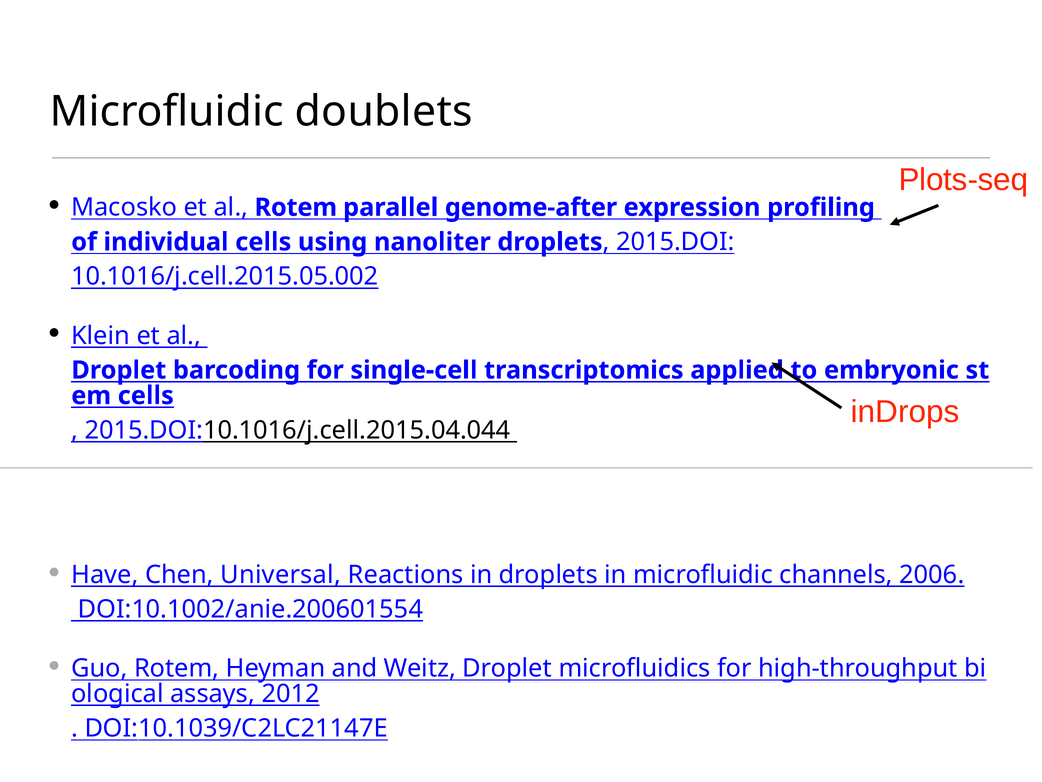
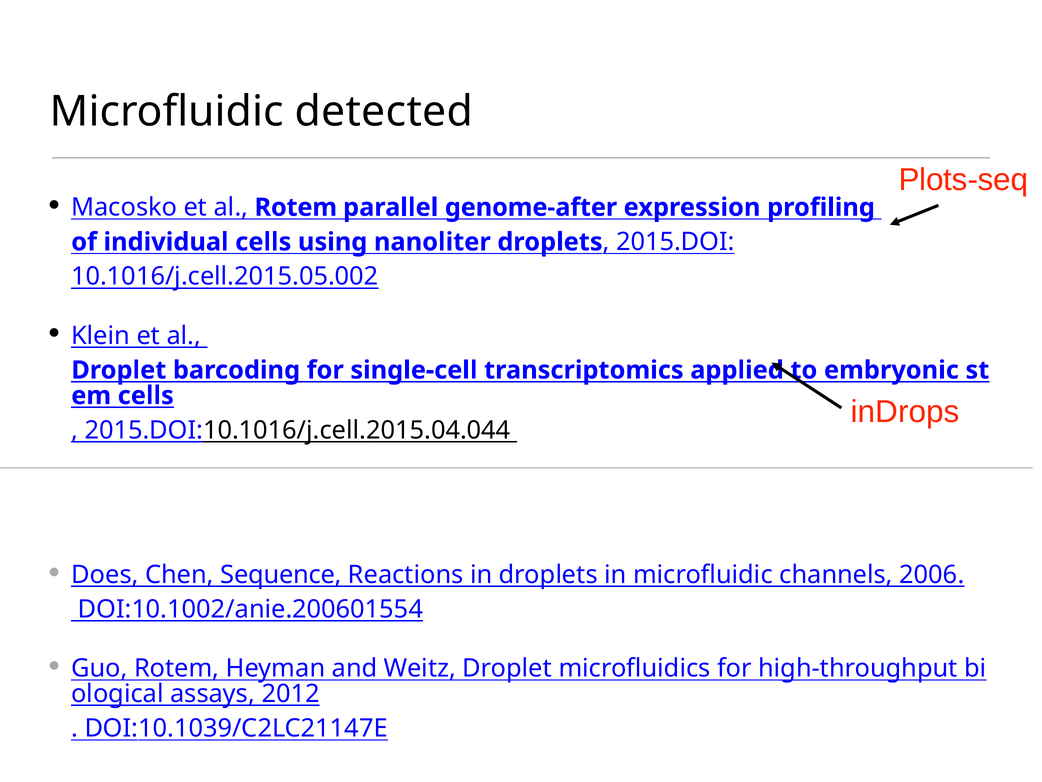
doublets: doublets -> detected
Have: Have -> Does
Universal: Universal -> Sequence
